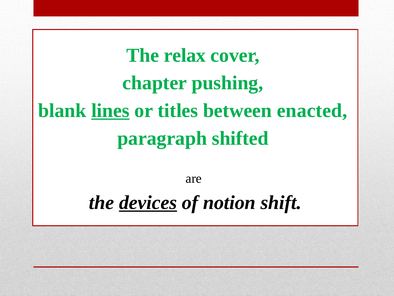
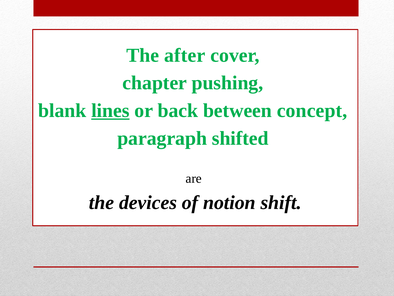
relax: relax -> after
titles: titles -> back
enacted: enacted -> concept
devices underline: present -> none
